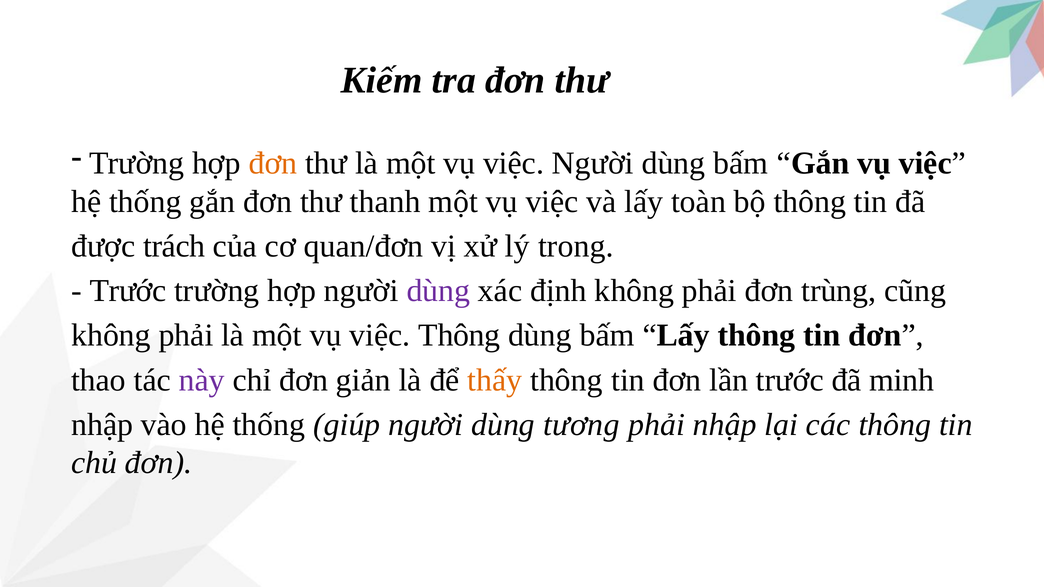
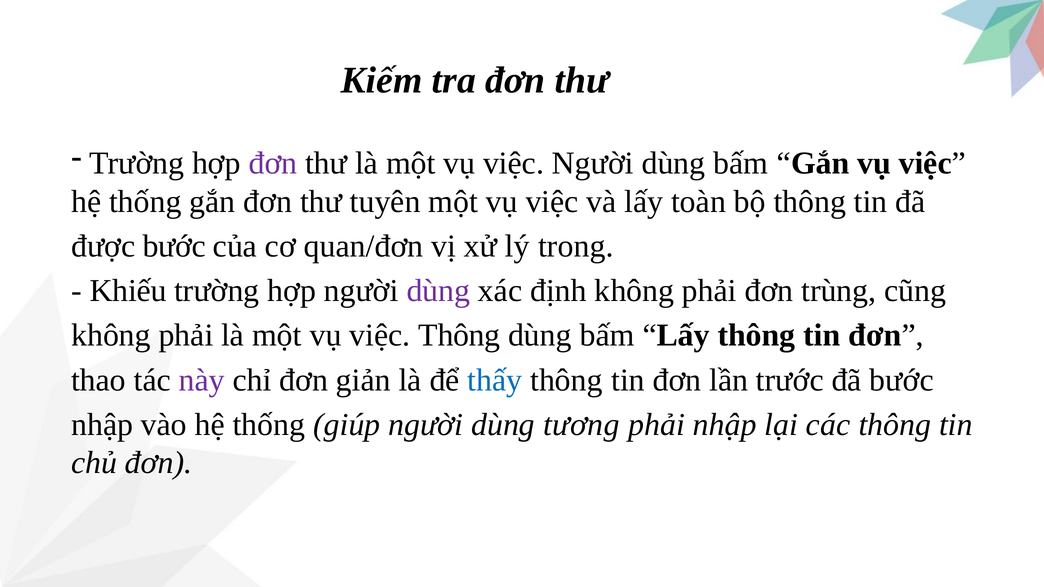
đơn at (273, 163) colour: orange -> purple
thanh: thanh -> tuyên
được trách: trách -> bước
Trước at (128, 291): Trước -> Khiếu
thấy colour: orange -> blue
đã minh: minh -> bước
